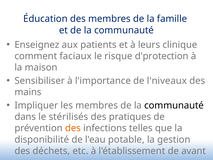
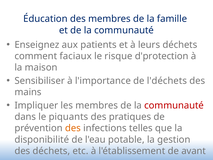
leurs clinique: clinique -> déchets
l'niveaux: l'niveaux -> l'déchets
communauté at (174, 105) colour: black -> red
stérilisés: stérilisés -> piquants
